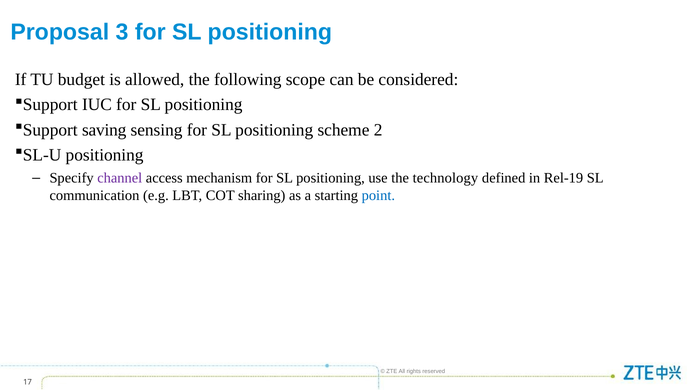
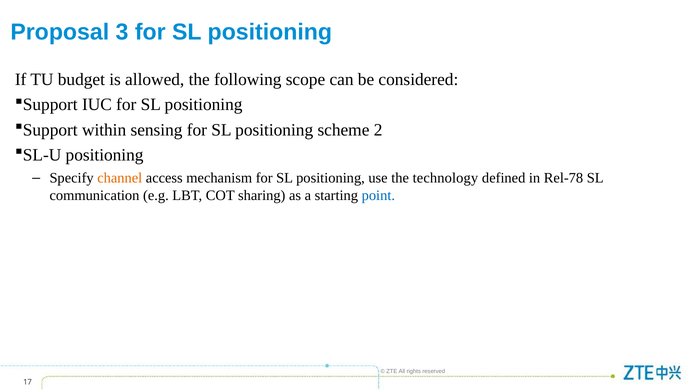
saving: saving -> within
channel colour: purple -> orange
Rel-19: Rel-19 -> Rel-78
